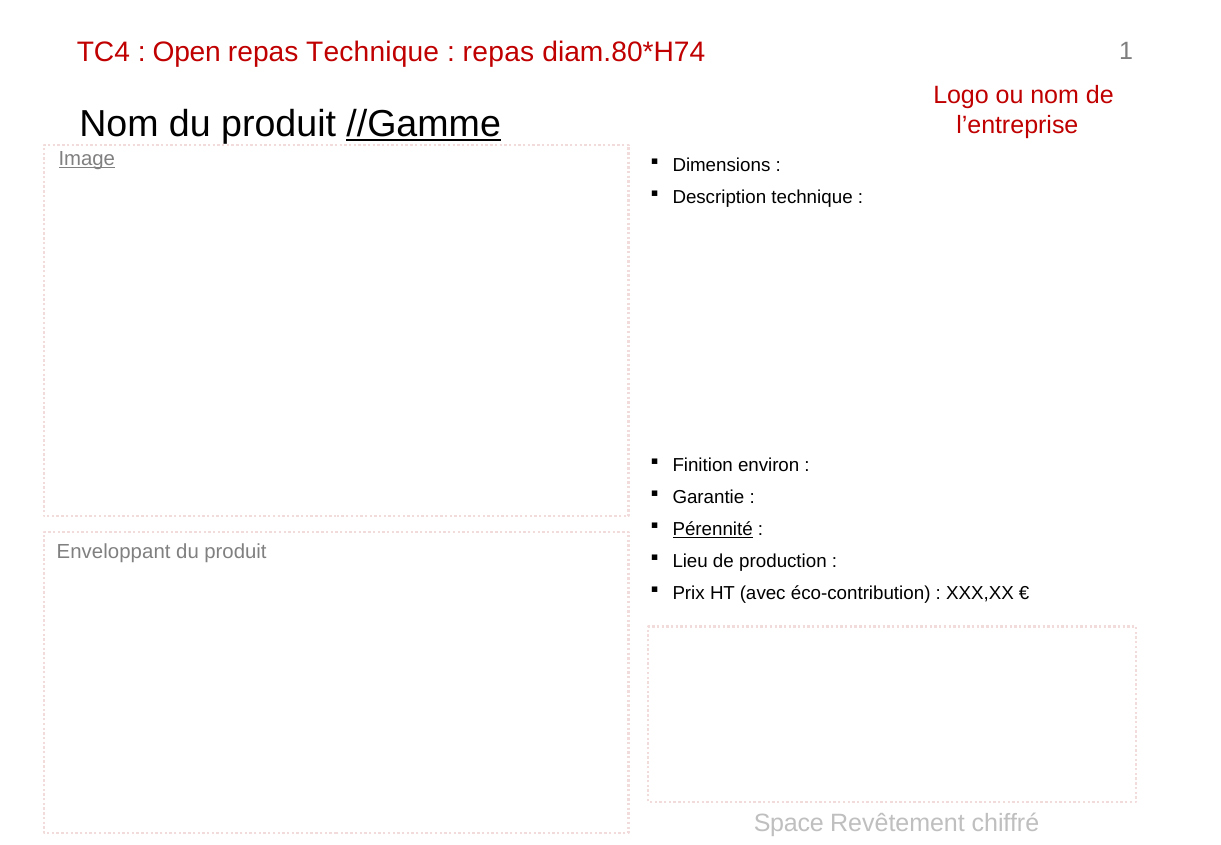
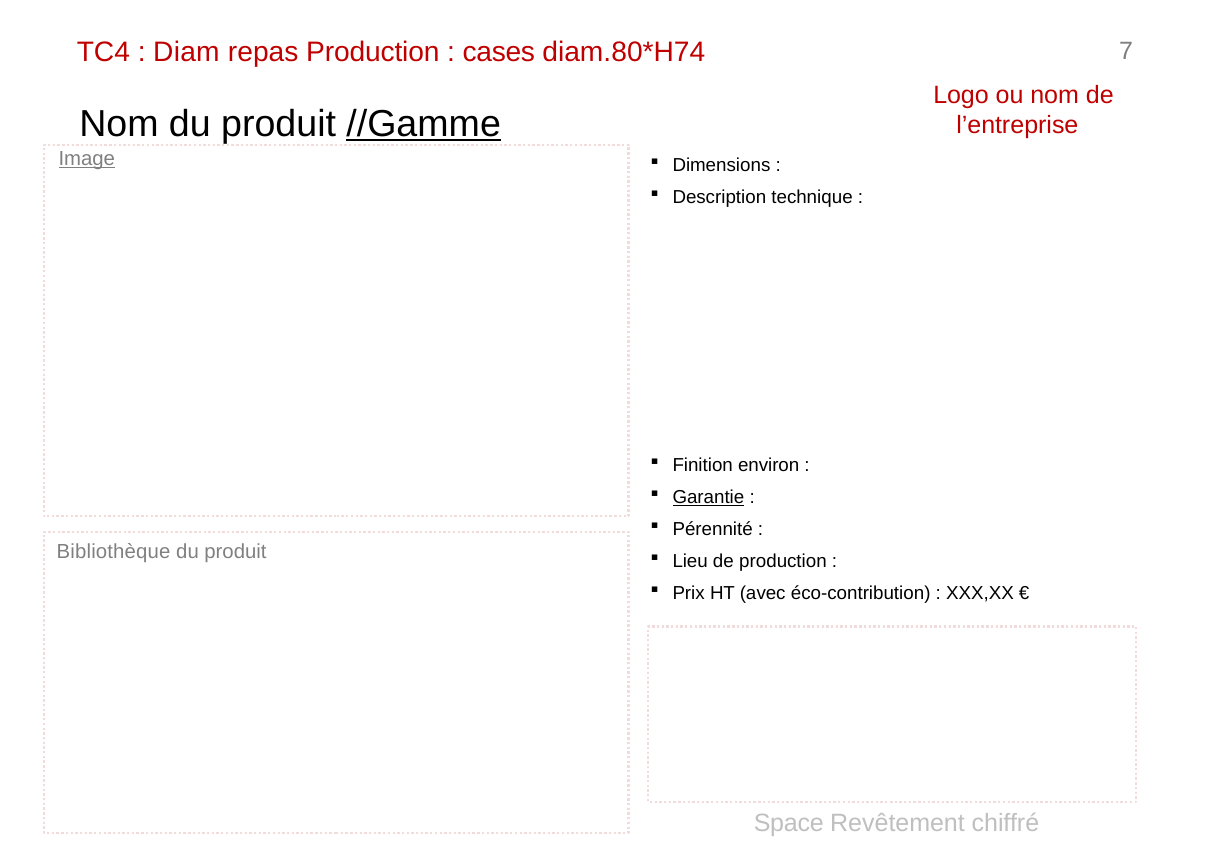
Open: Open -> Diam
repas Technique: Technique -> Production
repas at (499, 52): repas -> cases
1: 1 -> 7
Garantie underline: none -> present
Pérennité underline: present -> none
Enveloppant: Enveloppant -> Bibliothèque
